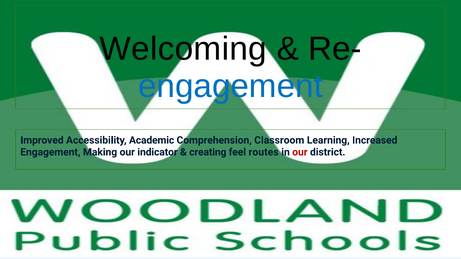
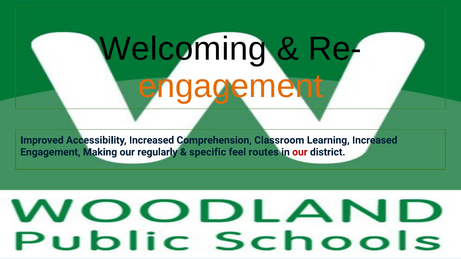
engagement at (230, 86) colour: blue -> orange
Accessibility Academic: Academic -> Increased
indicator: indicator -> regularly
creating: creating -> specific
